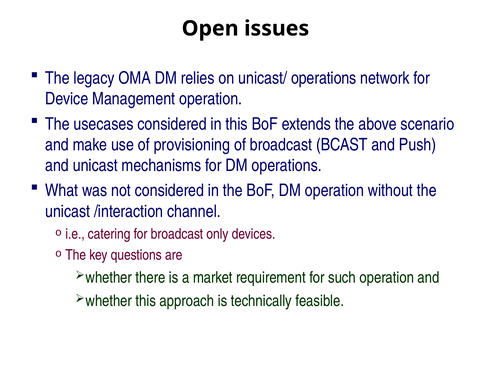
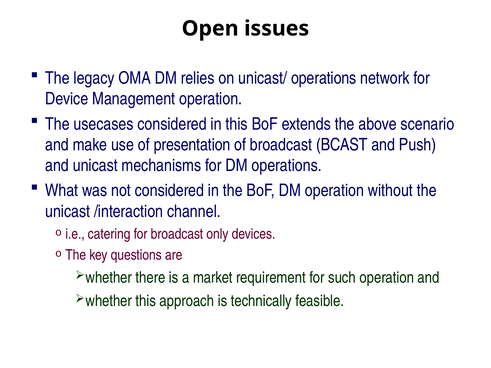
provisioning: provisioning -> presentation
